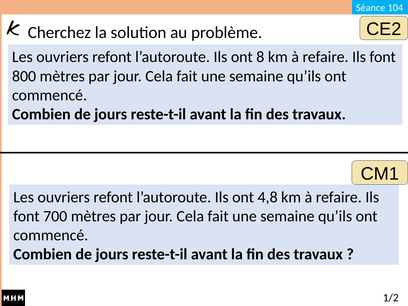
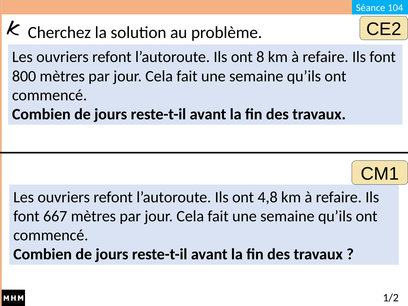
700: 700 -> 667
